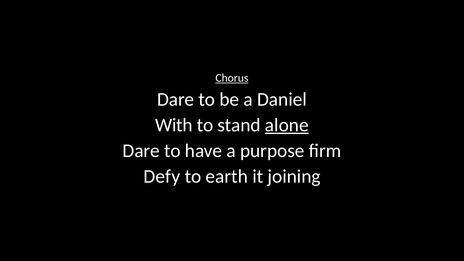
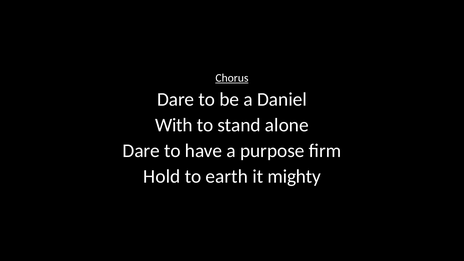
alone underline: present -> none
Defy: Defy -> Hold
joining: joining -> mighty
